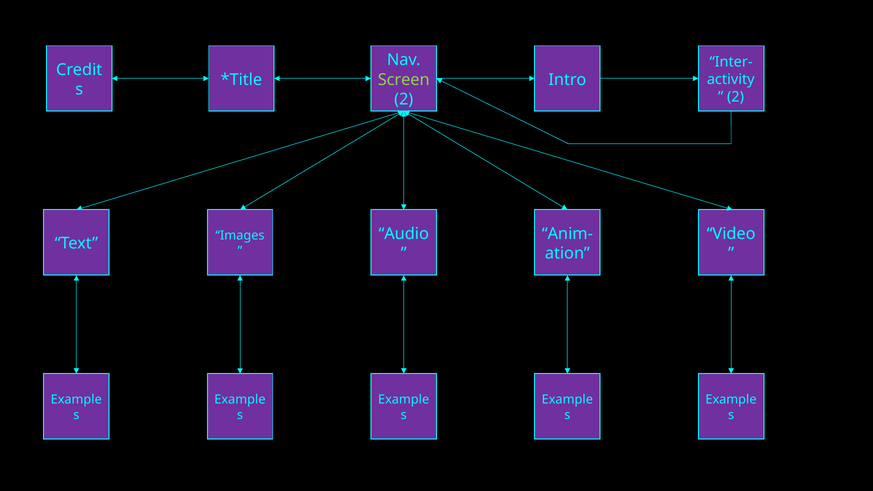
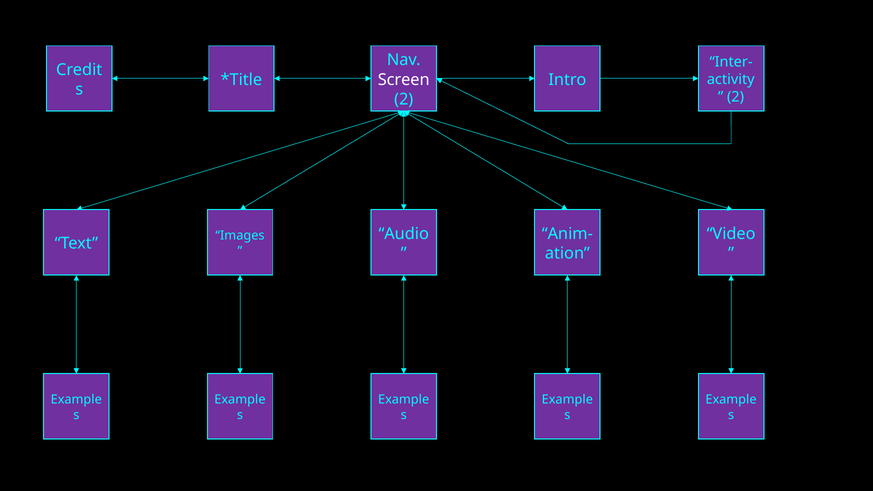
Screen colour: light green -> white
